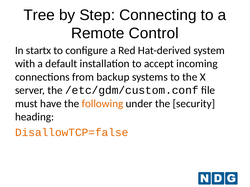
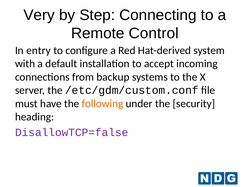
Tree: Tree -> Very
startx: startx -> entry
DisallowTCP=false colour: orange -> purple
